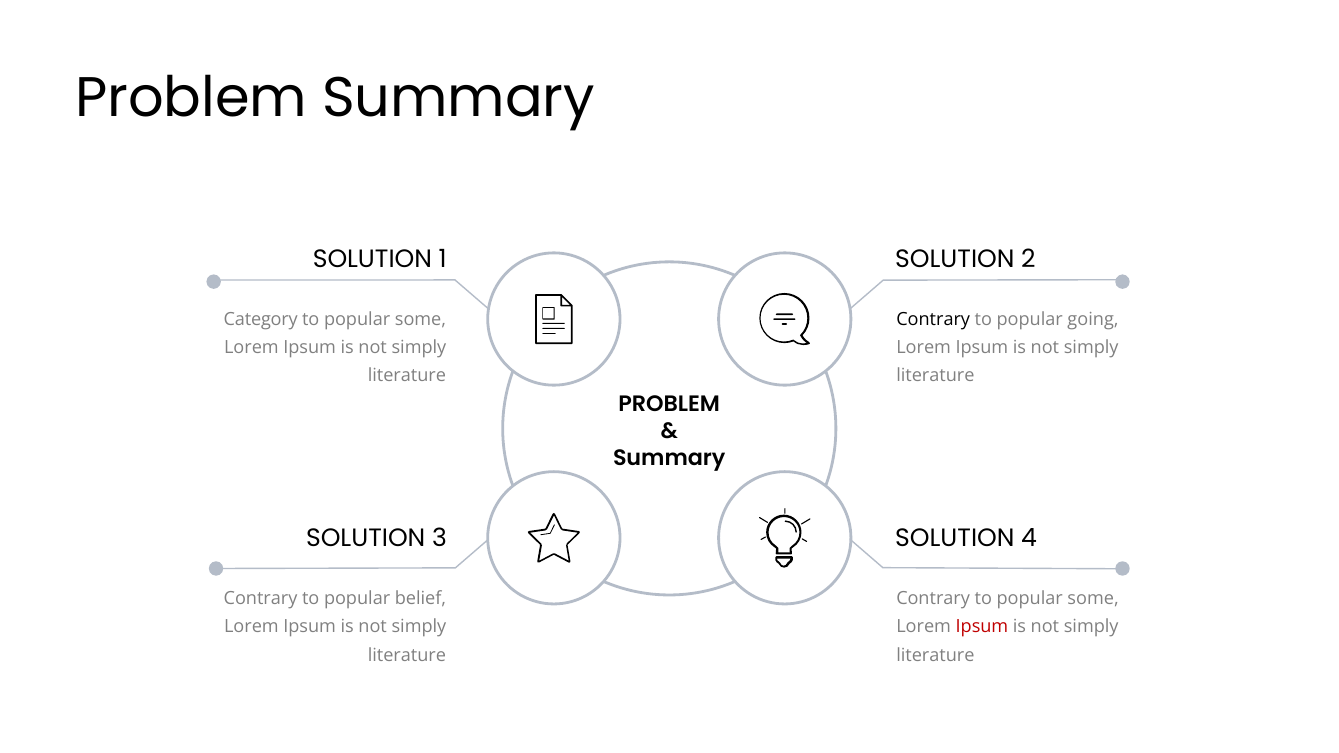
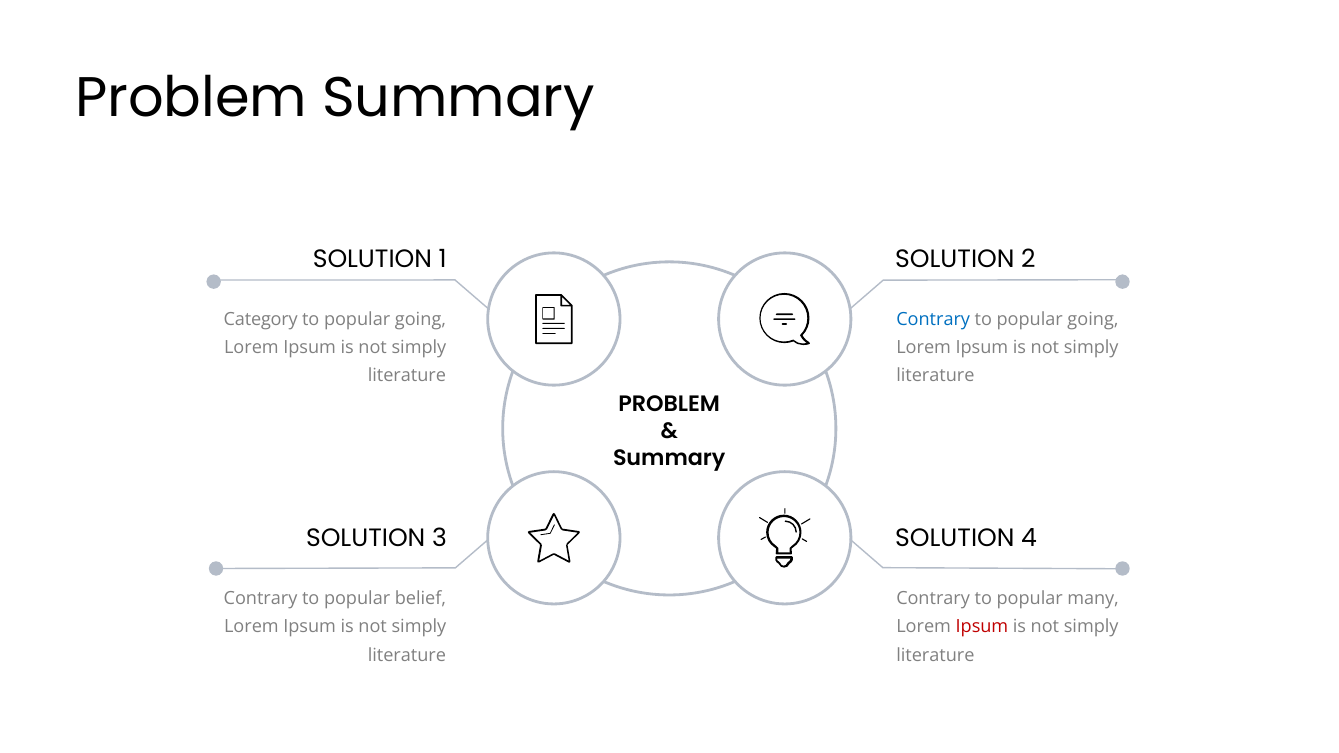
some at (420, 319): some -> going
Contrary at (933, 319) colour: black -> blue
Contrary to popular some: some -> many
